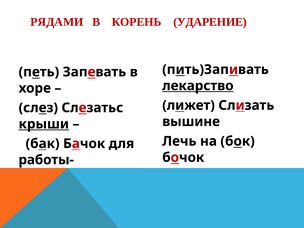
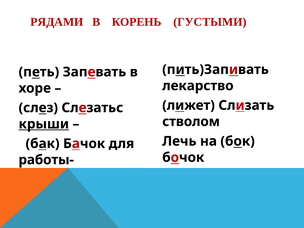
УДАРЕНИЕ: УДАРЕНИЕ -> ГУСТЫМИ
лекарство underline: present -> none
вышине: вышине -> стволом
